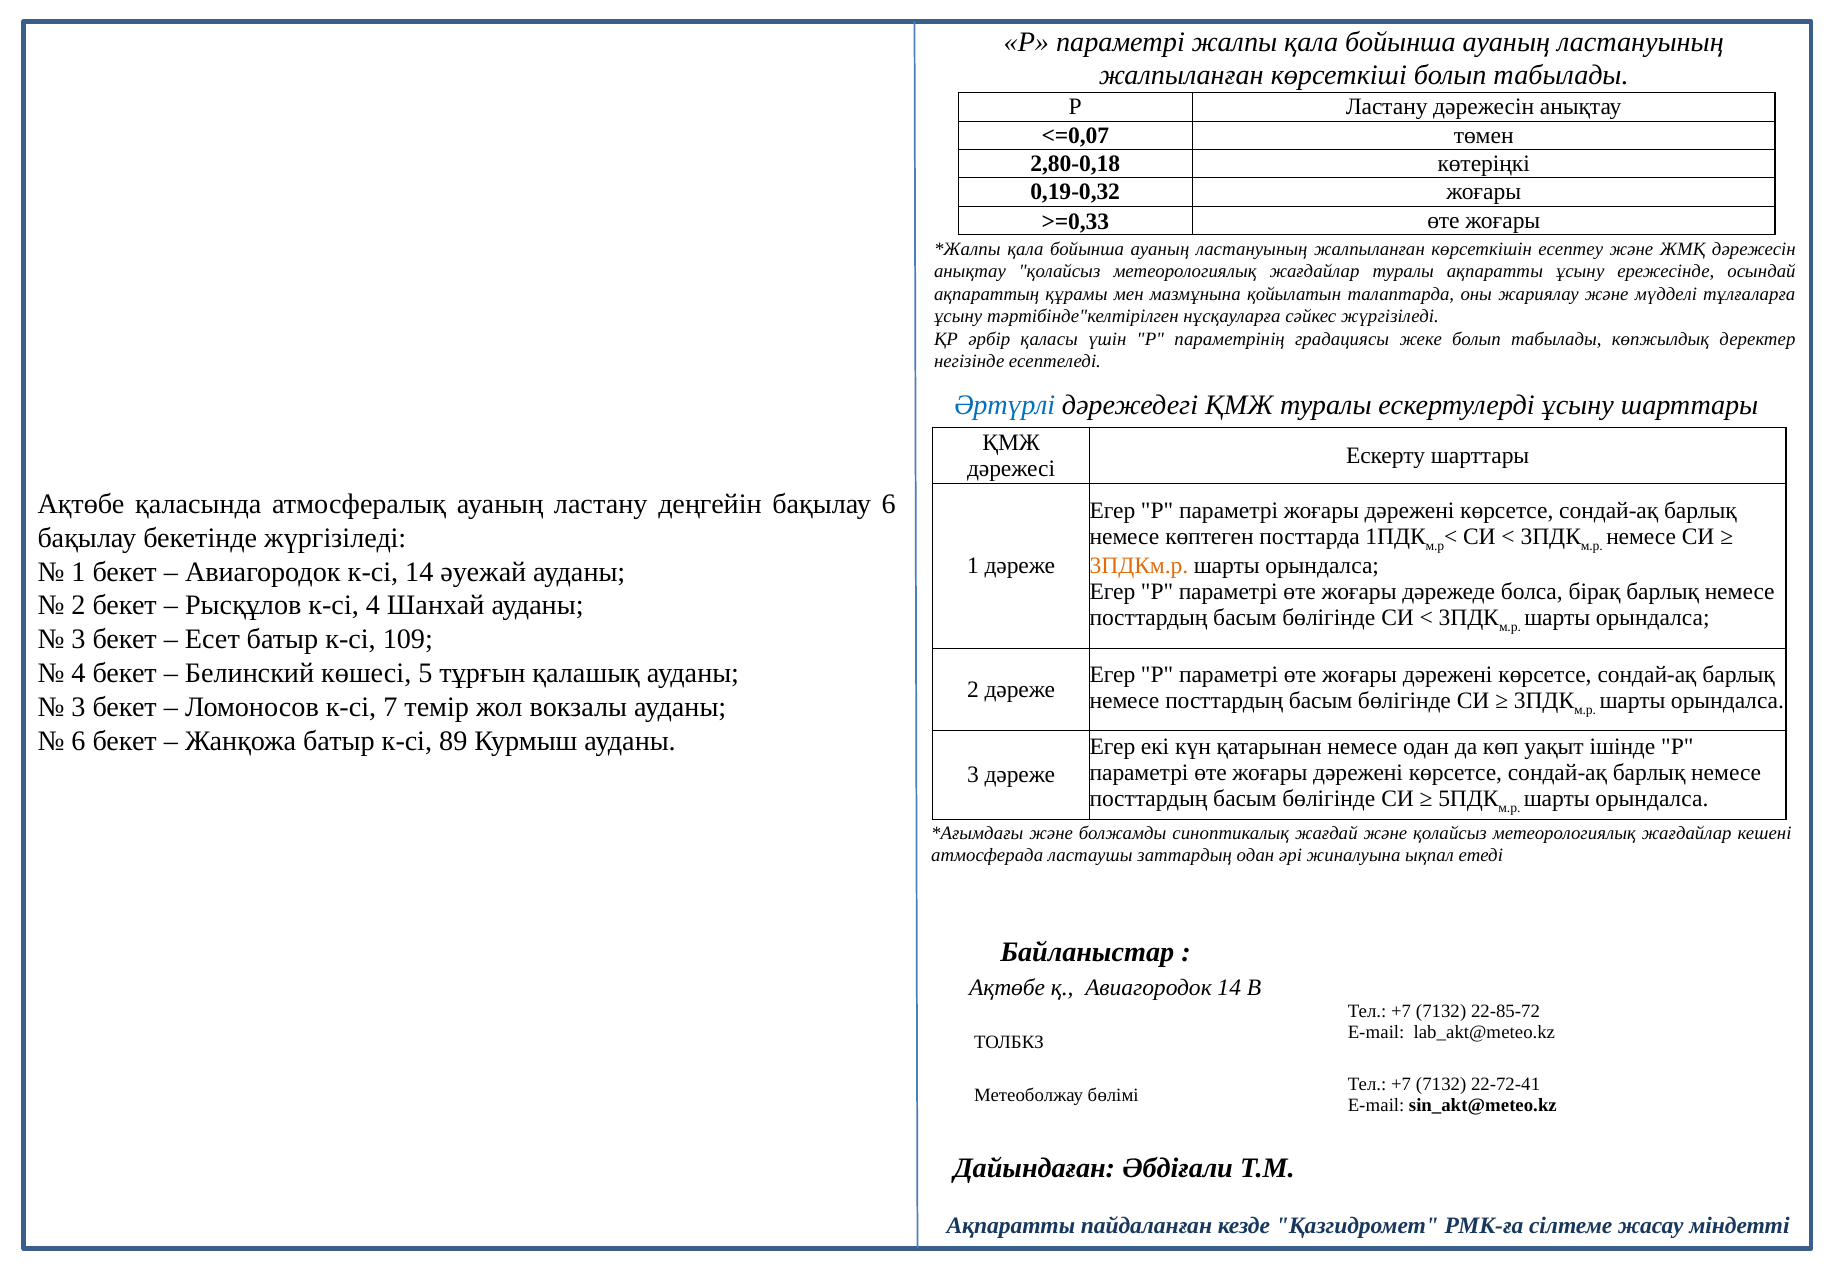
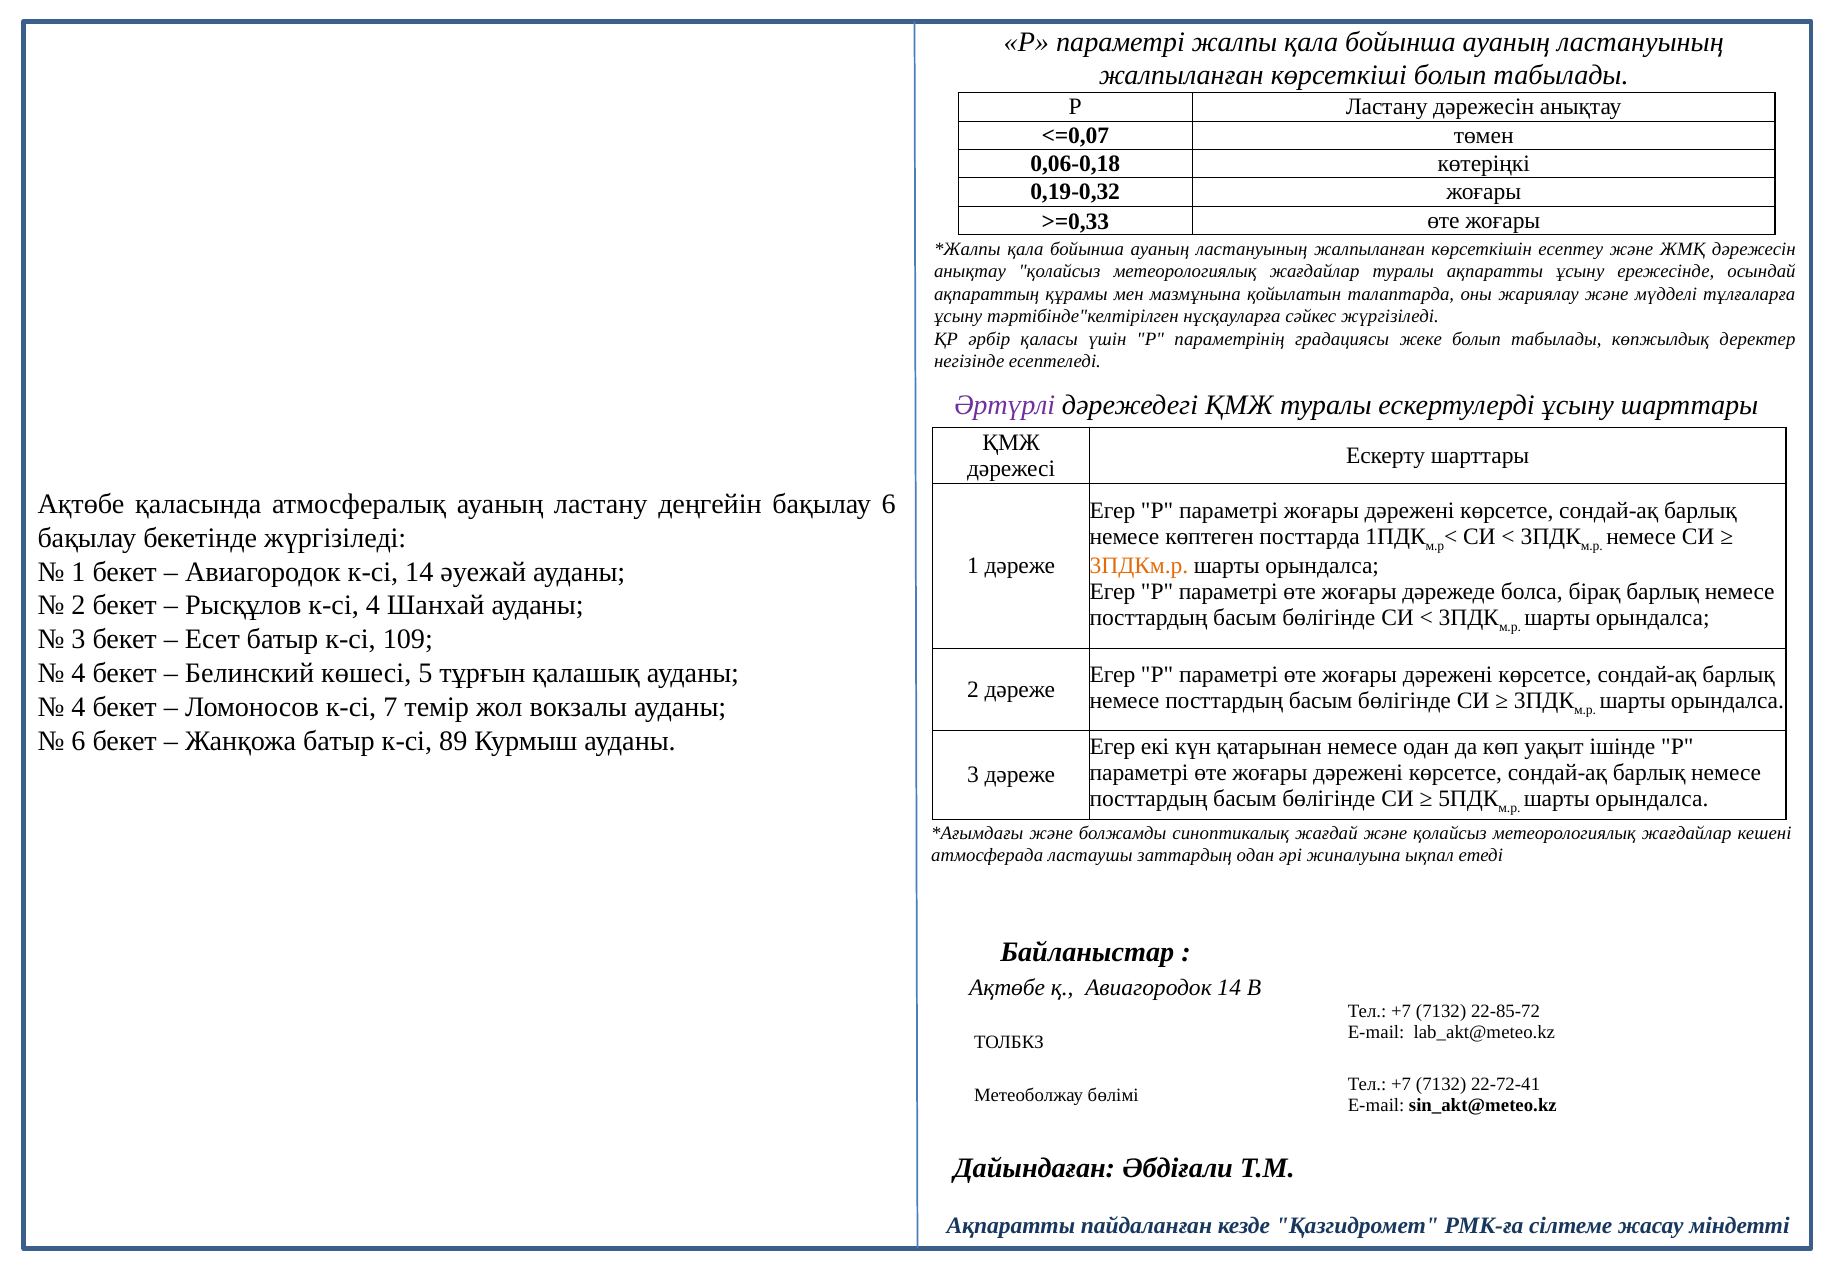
2,80-0,18: 2,80-0,18 -> 0,06-0,18
Әртүрлі colour: blue -> purple
3 at (78, 707): 3 -> 4
